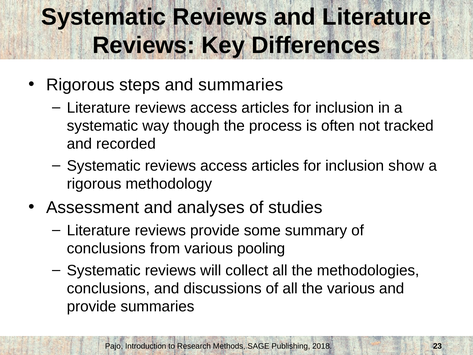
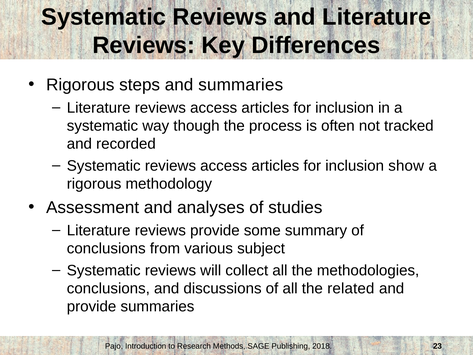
pooling: pooling -> subject
the various: various -> related
